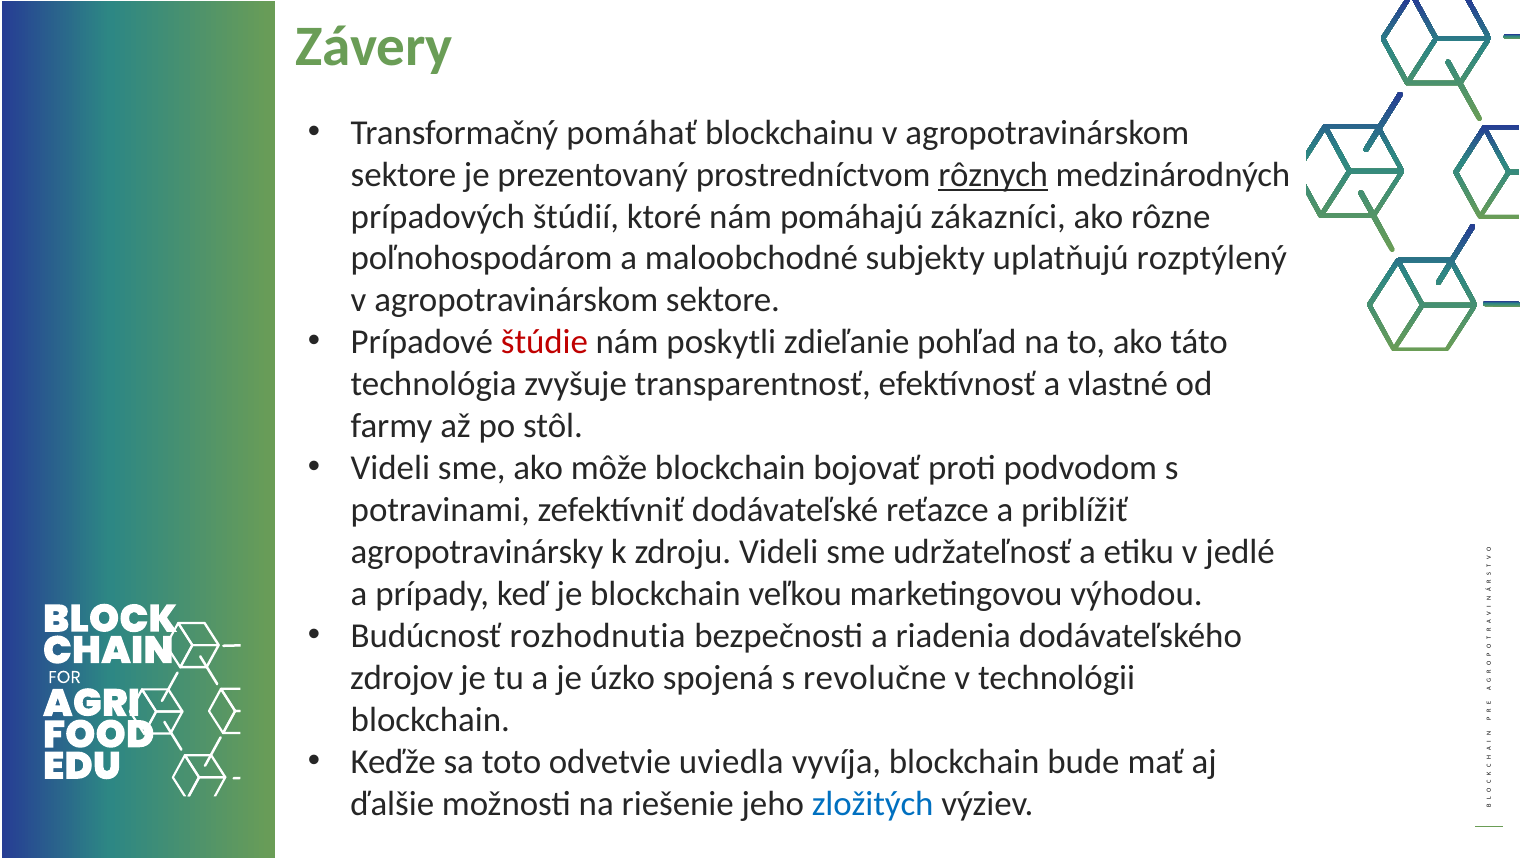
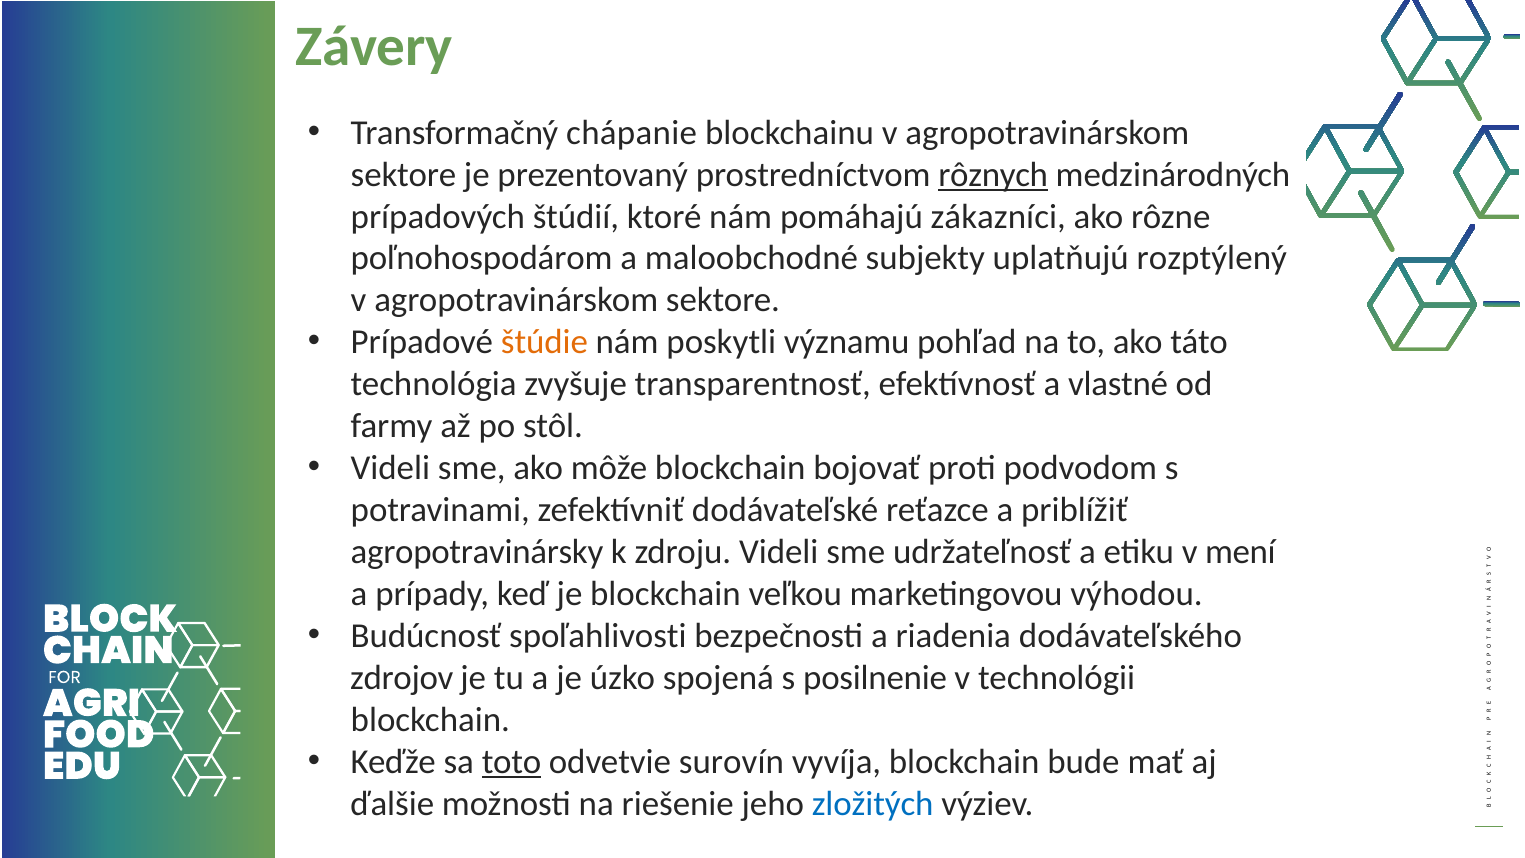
pomáhať: pomáhať -> chápanie
štúdie colour: red -> orange
zdieľanie: zdieľanie -> významu
jedlé: jedlé -> mení
rozhodnutia: rozhodnutia -> spoľahlivosti
revolučne: revolučne -> posilnenie
toto underline: none -> present
uviedla: uviedla -> surovín
